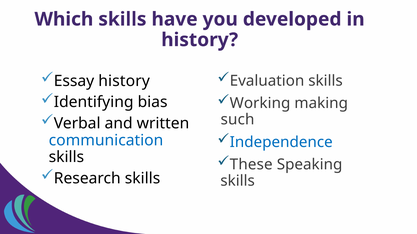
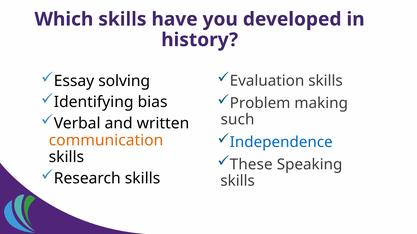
Essay history: history -> solving
Working: Working -> Problem
communication colour: blue -> orange
